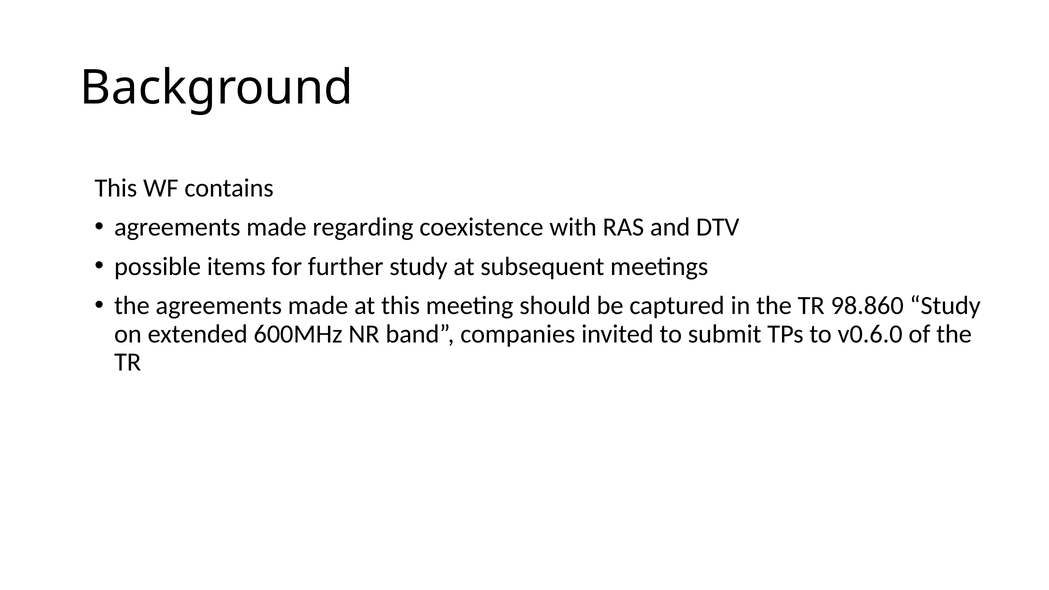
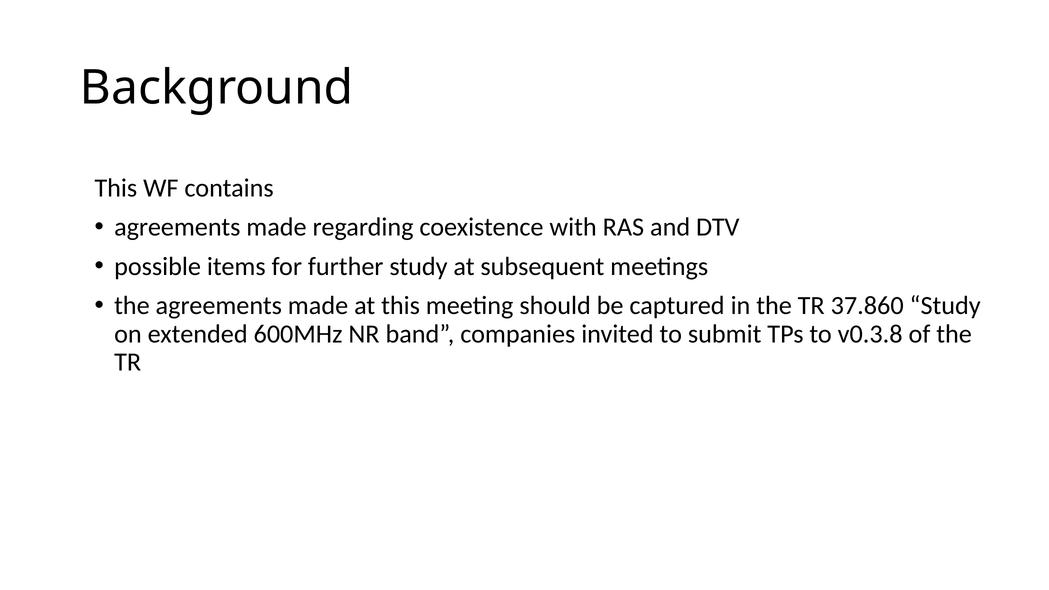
98.860: 98.860 -> 37.860
v0.6.0: v0.6.0 -> v0.3.8
